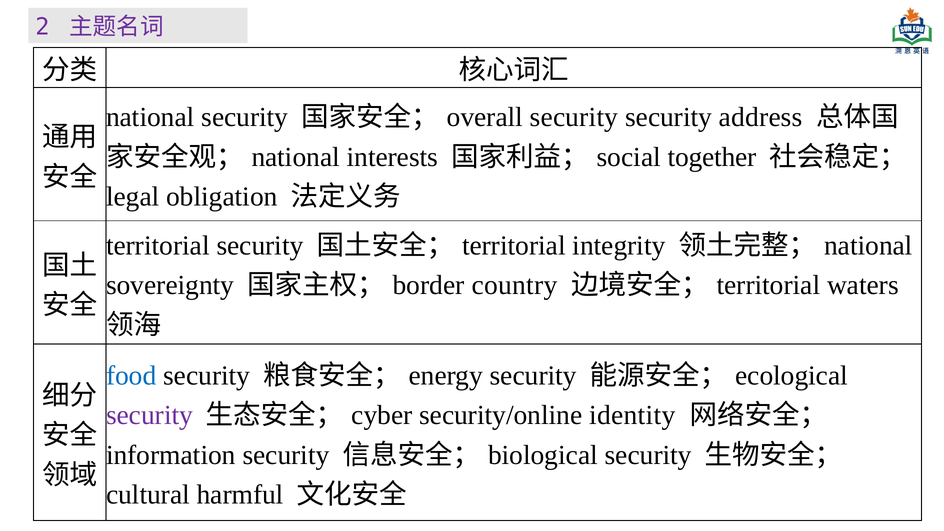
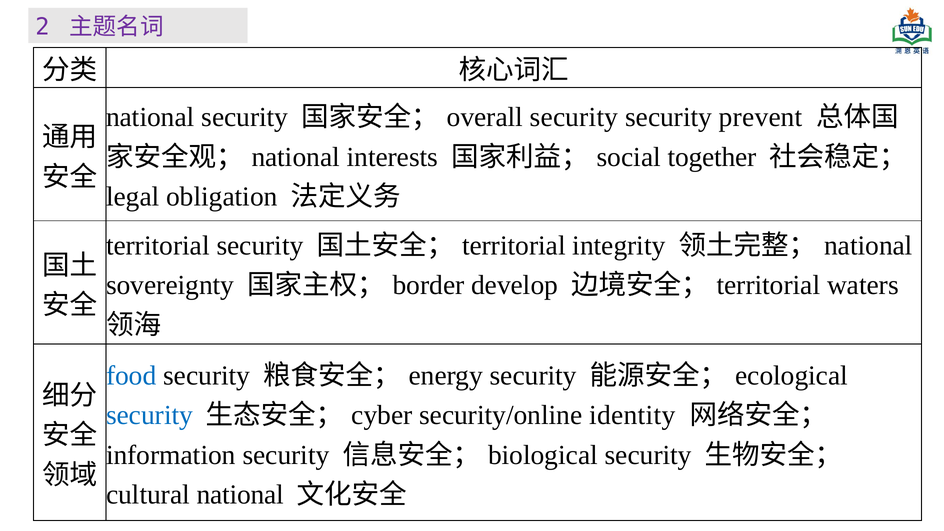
address: address -> prevent
country: country -> develop
security at (150, 415) colour: purple -> blue
harmful at (240, 495): harmful -> national
